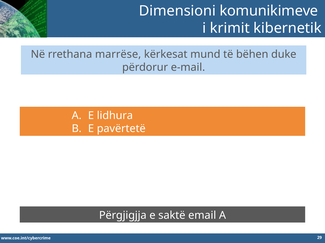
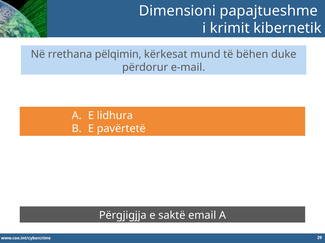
komunikimeve: komunikimeve -> papajtueshme
marrëse: marrëse -> pëlqimin
